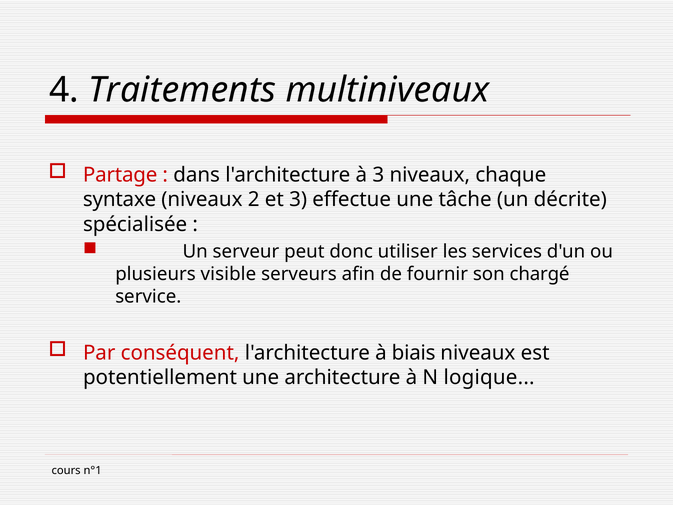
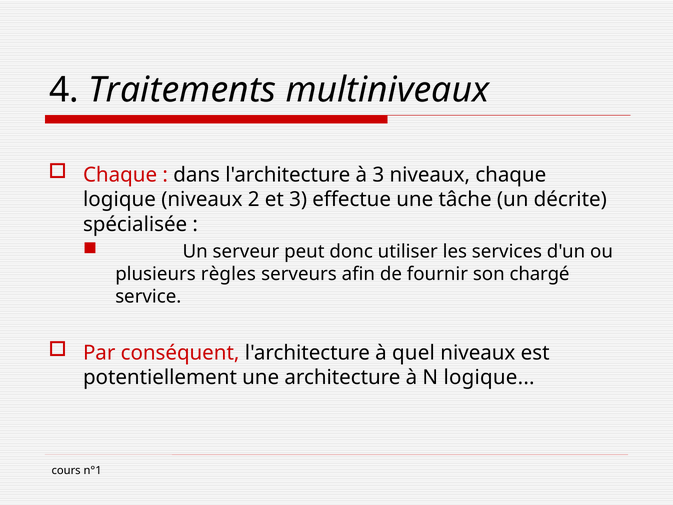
Partage at (120, 175): Partage -> Chaque
syntaxe at (120, 200): syntaxe -> logique
visible: visible -> règles
biais: biais -> quel
